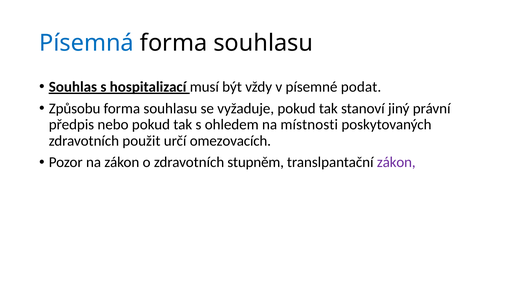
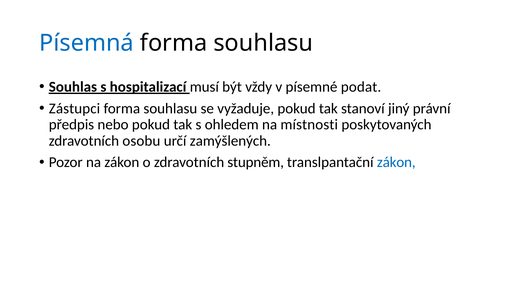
Způsobu: Způsobu -> Zástupci
použit: použit -> osobu
omezovacích: omezovacích -> zamýšlených
zákon at (396, 162) colour: purple -> blue
